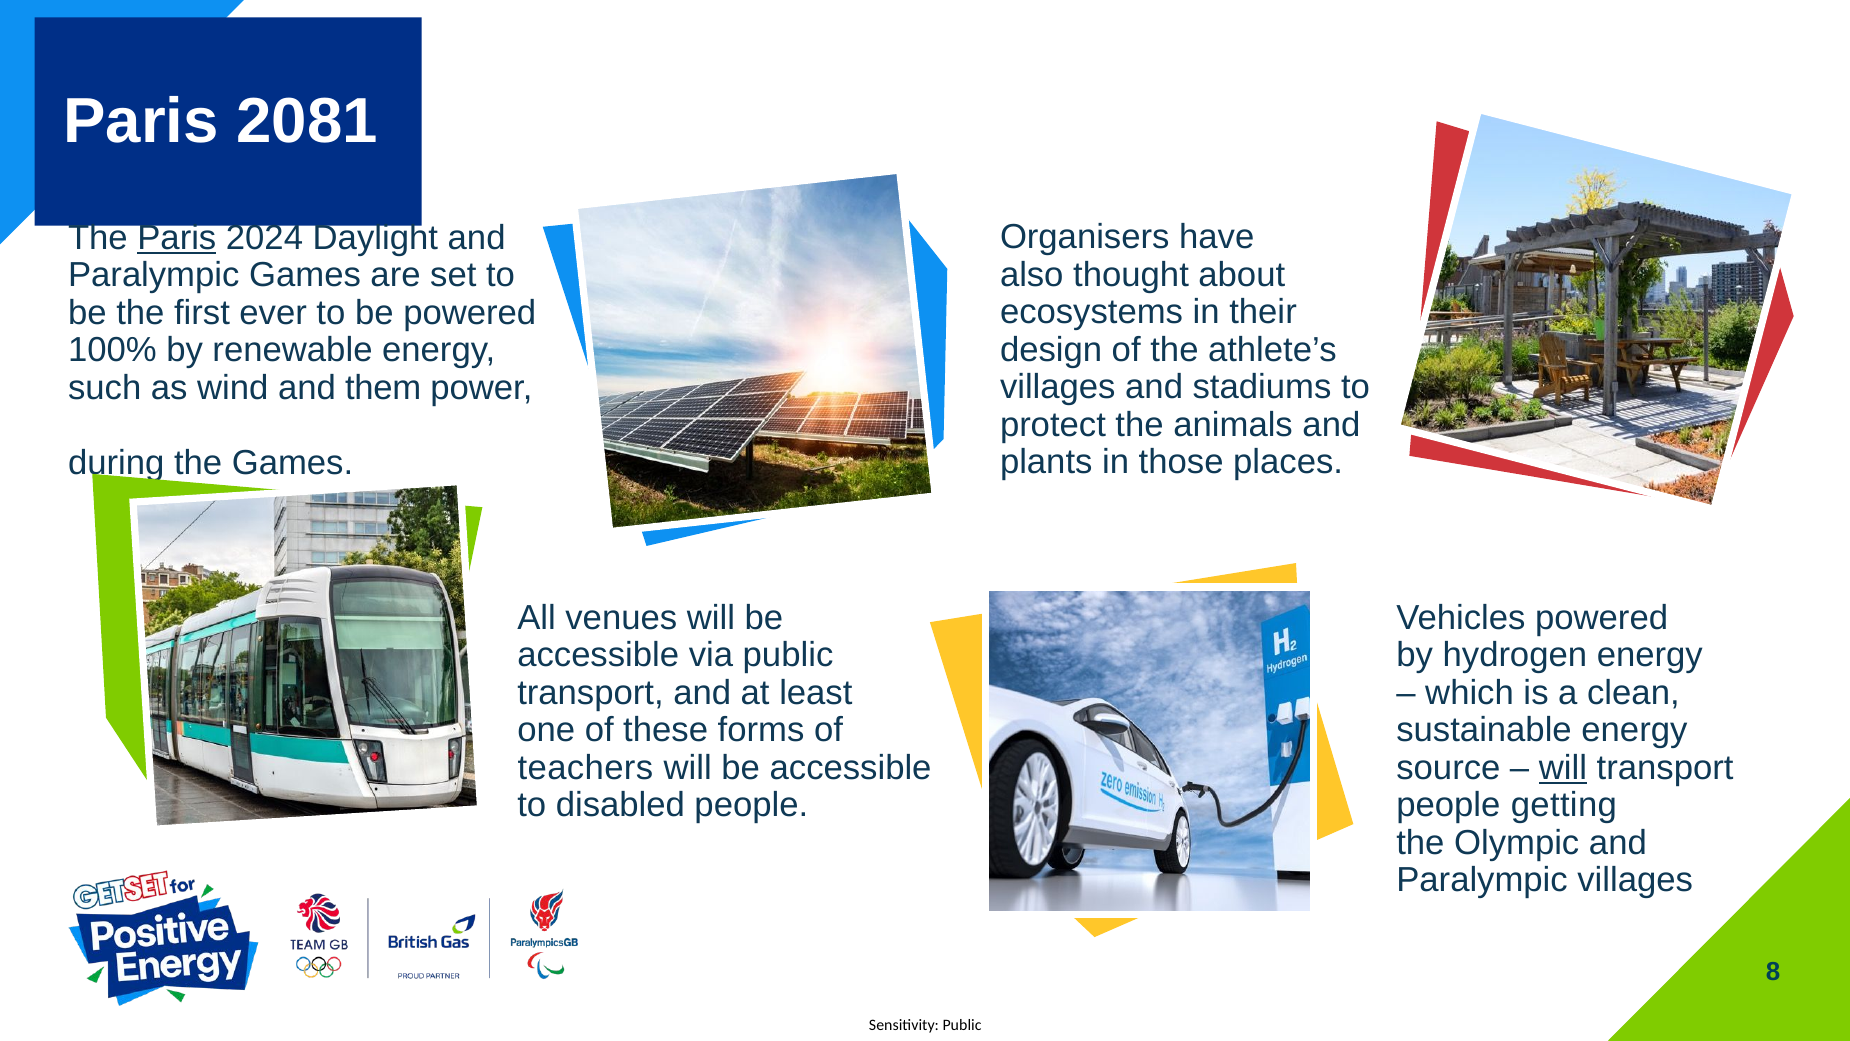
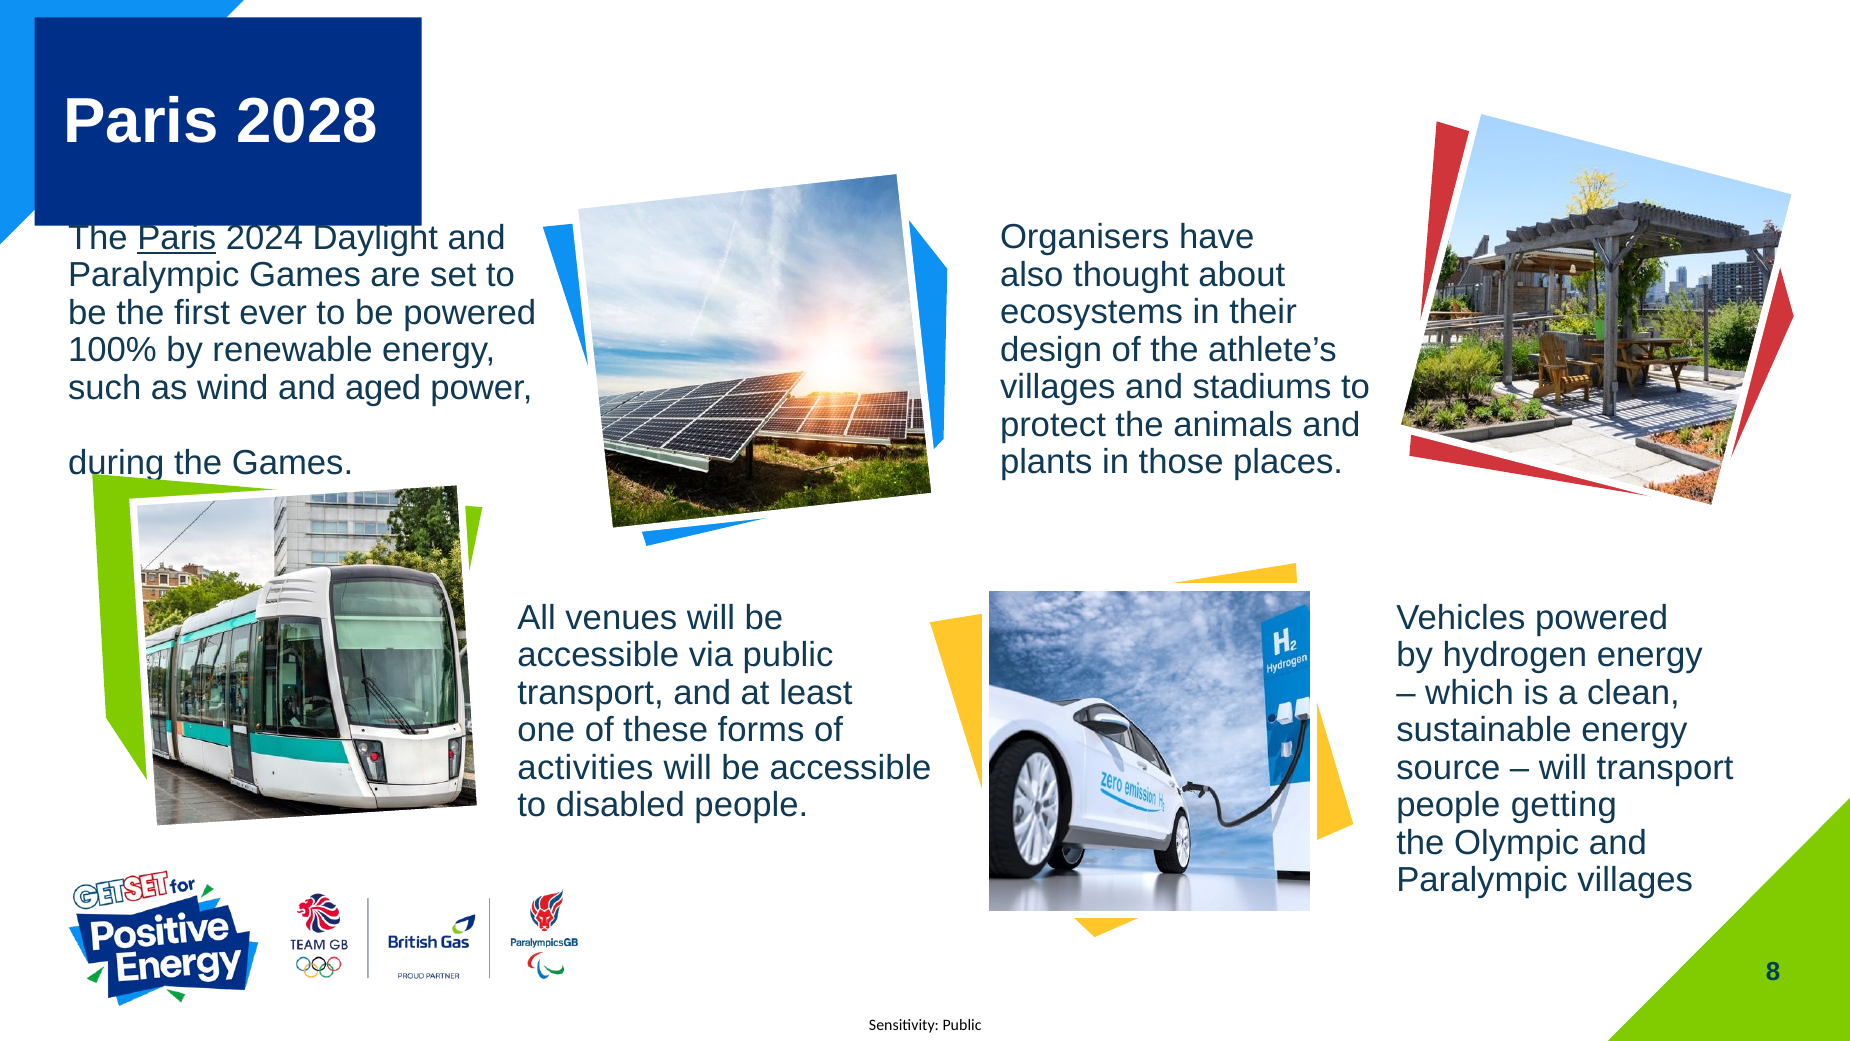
2081: 2081 -> 2028
them: them -> aged
teachers: teachers -> activities
will at (1563, 768) underline: present -> none
